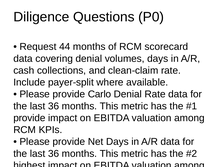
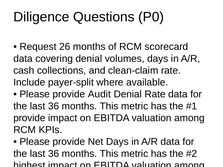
44: 44 -> 26
Carlo: Carlo -> Audit
